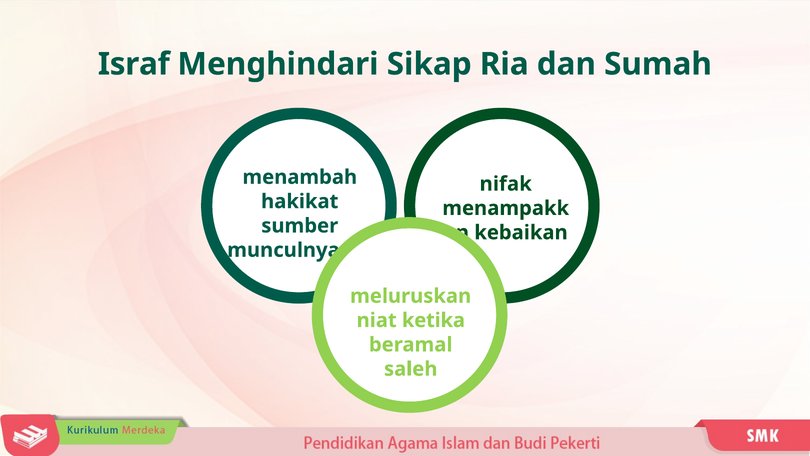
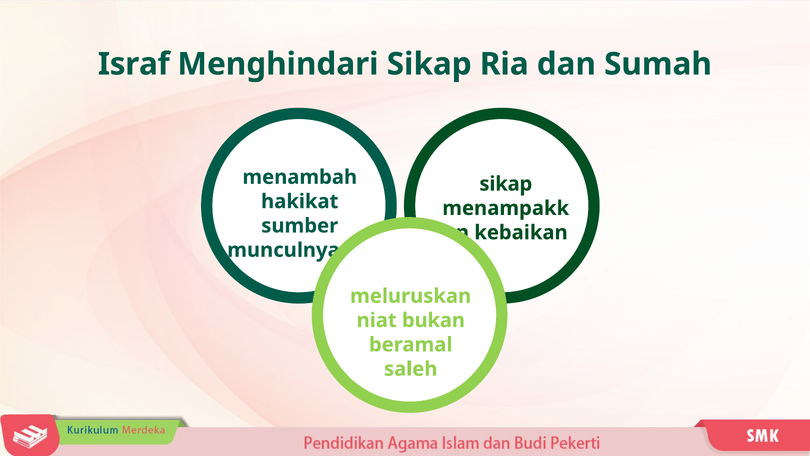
nifak at (506, 184): nifak -> sikap
ketika: ketika -> bukan
